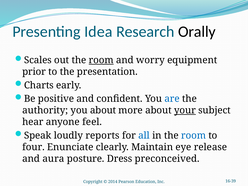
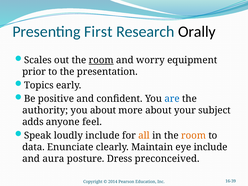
Idea: Idea -> First
Charts: Charts -> Topics
your underline: present -> none
hear: hear -> adds
loudly reports: reports -> include
all colour: blue -> orange
room at (194, 135) colour: blue -> orange
four: four -> data
eye release: release -> include
